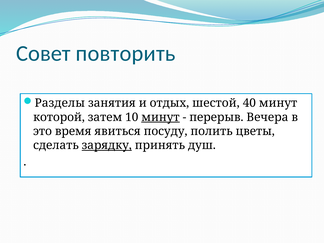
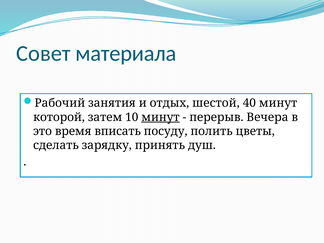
повторить: повторить -> материала
Разделы: Разделы -> Рабочий
явиться: явиться -> вписать
зарядку underline: present -> none
